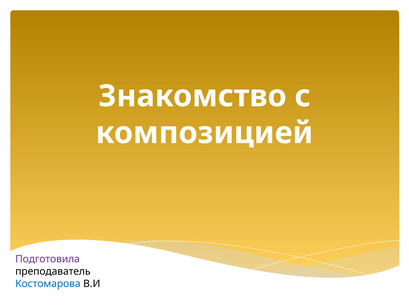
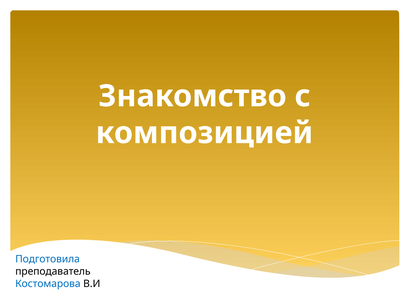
Подготовила colour: purple -> blue
